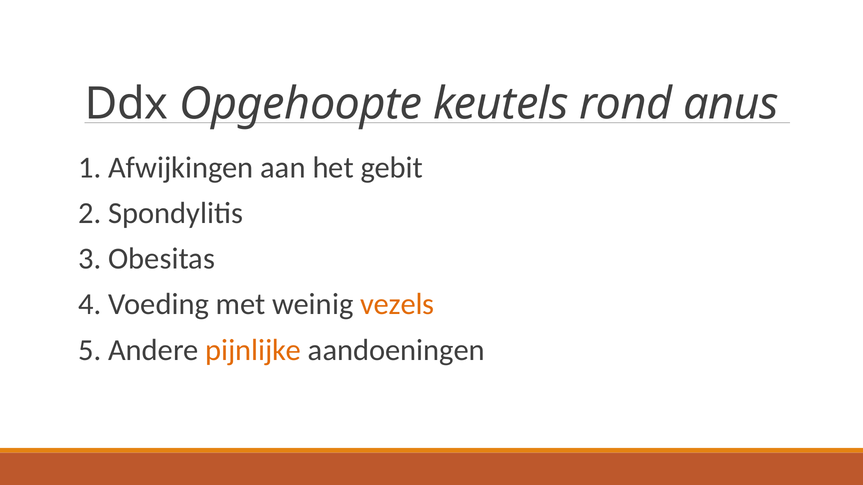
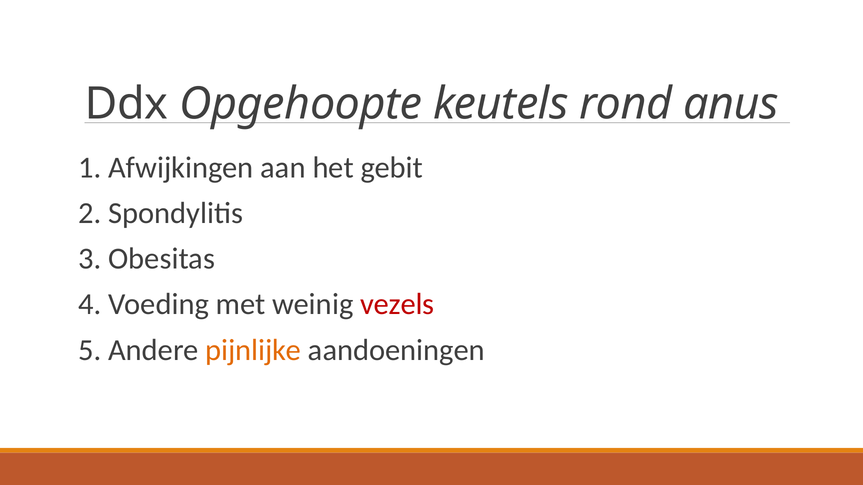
vezels colour: orange -> red
